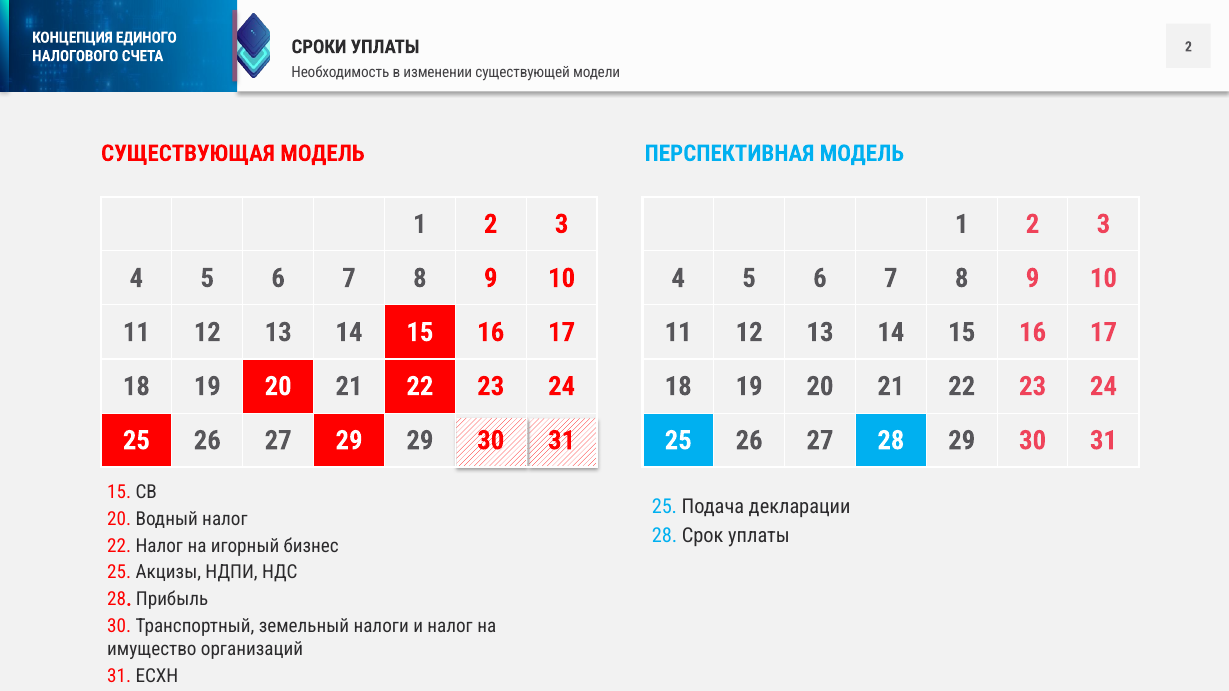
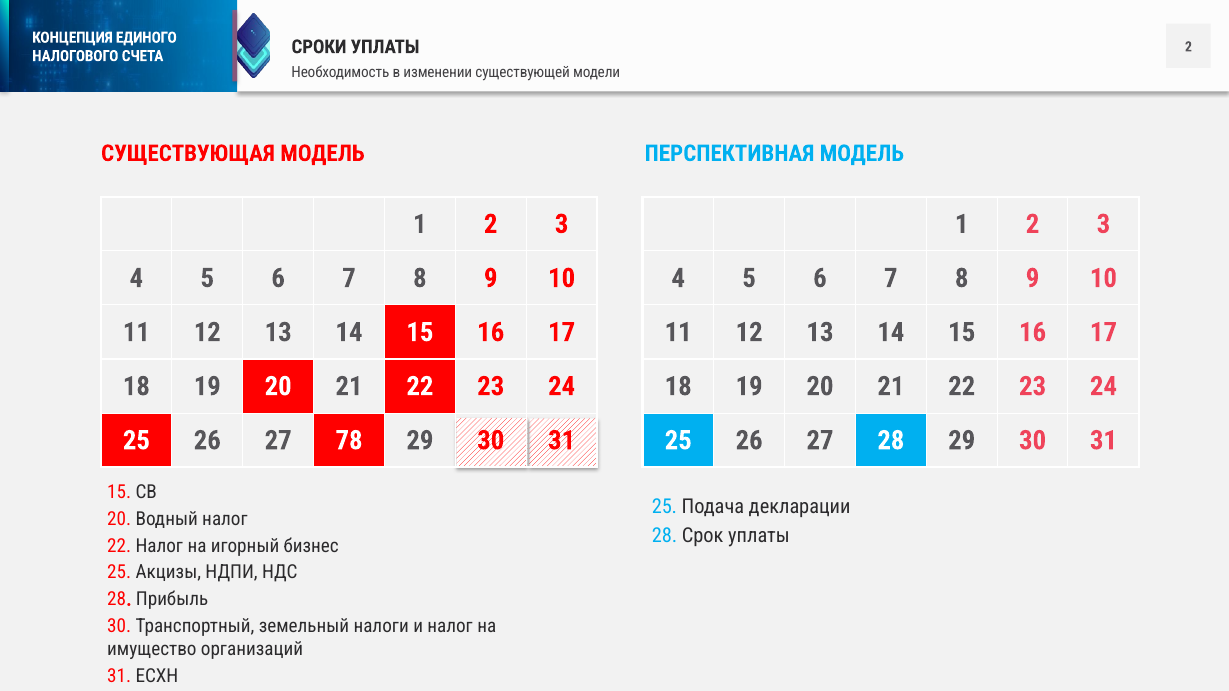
27 29: 29 -> 78
